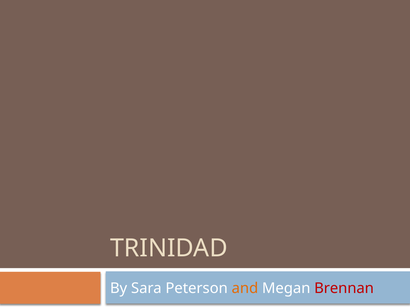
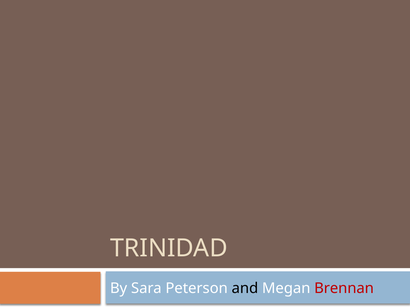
and colour: orange -> black
